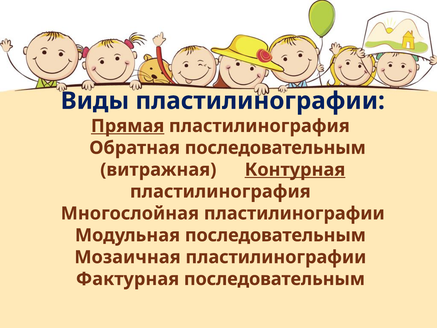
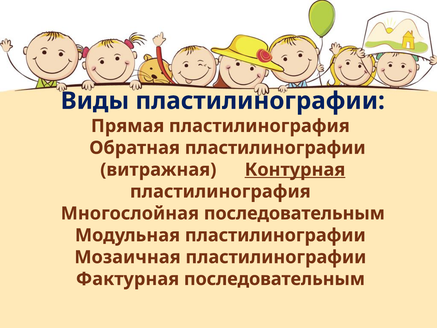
Прямая underline: present -> none
Обратная последовательным: последовательным -> пластилинографии
Многослойная пластилинографии: пластилинографии -> последовательным
Модульная последовательным: последовательным -> пластилинографии
